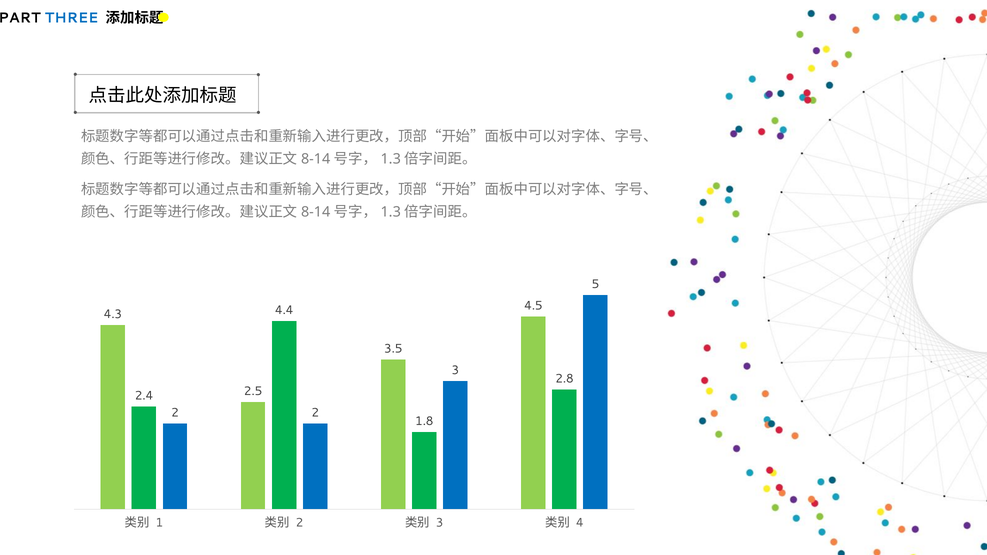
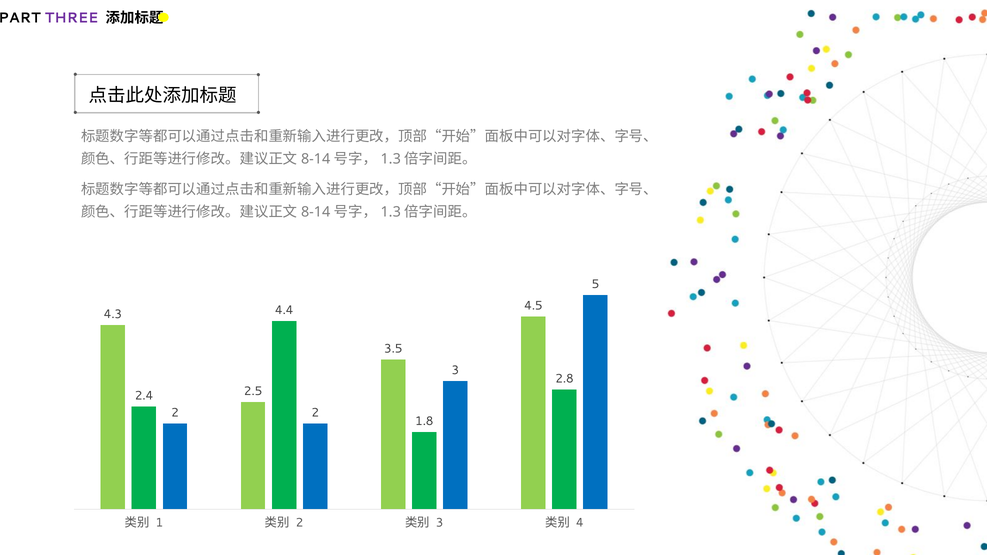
THREE colour: blue -> purple
